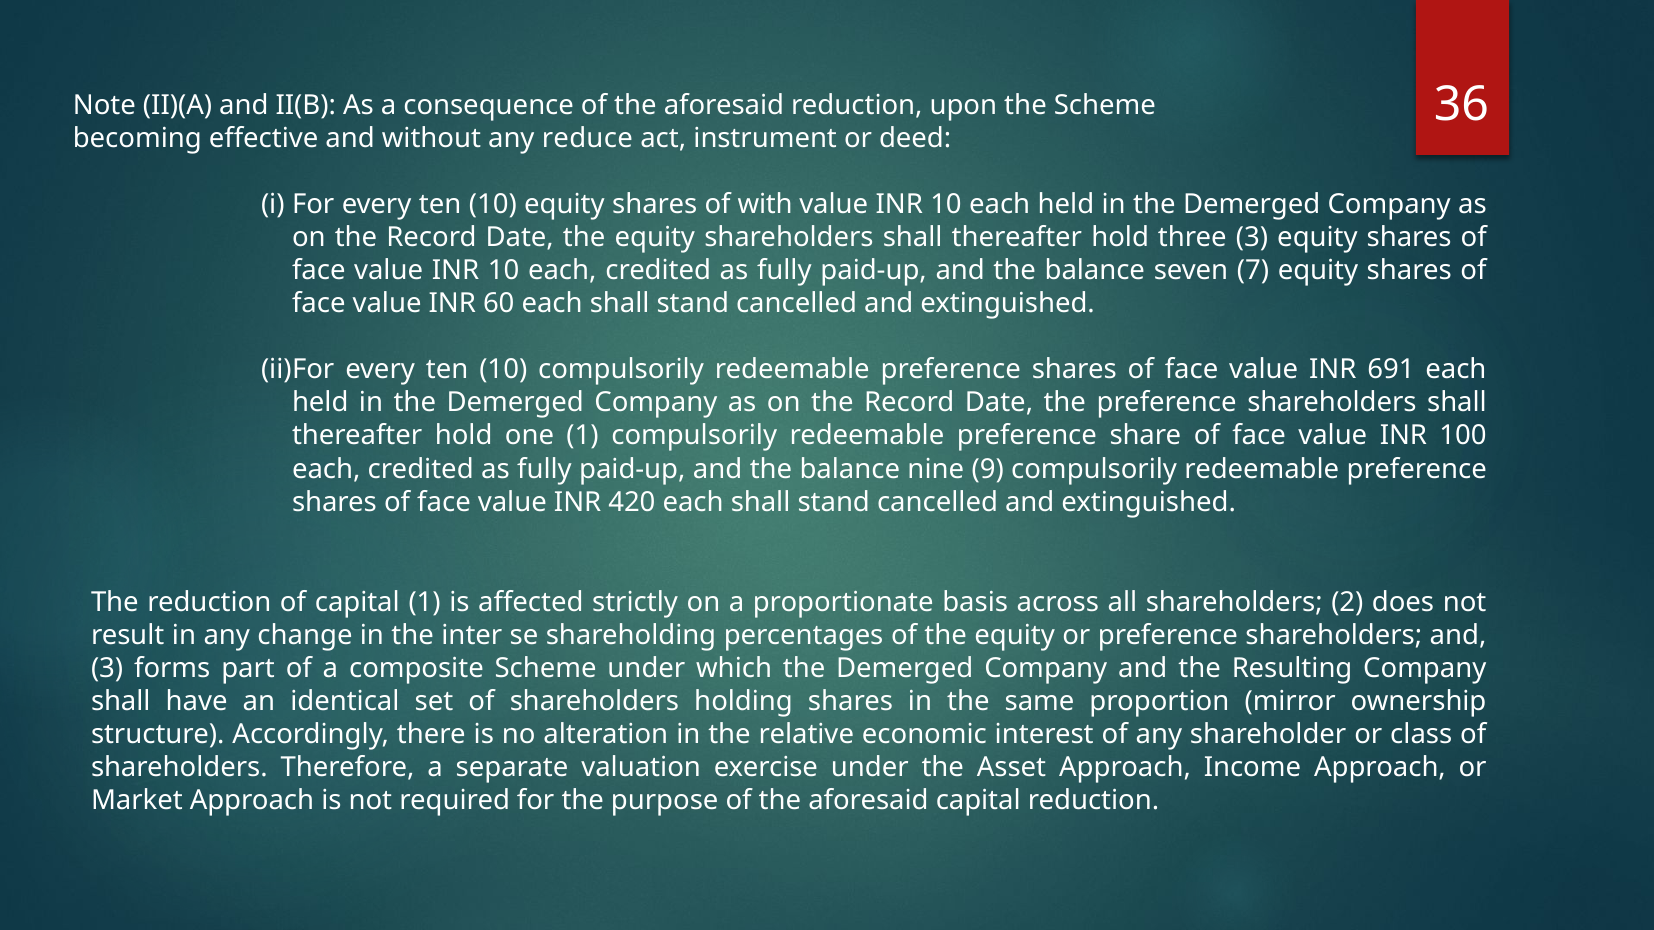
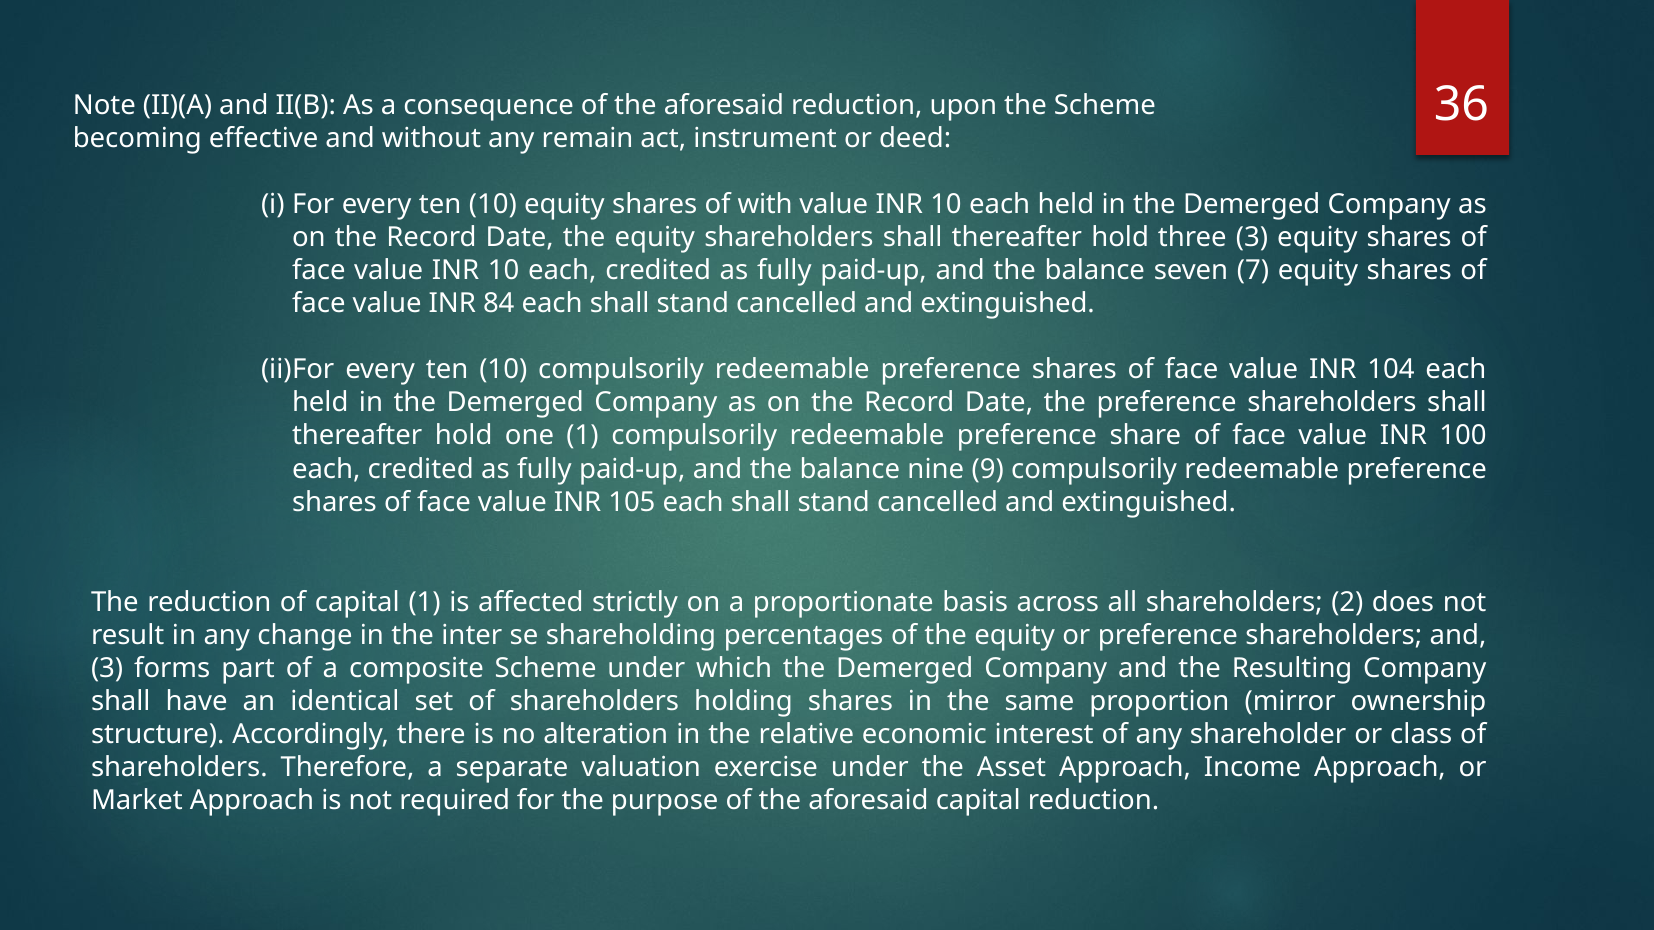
reduce: reduce -> remain
60: 60 -> 84
691: 691 -> 104
420: 420 -> 105
